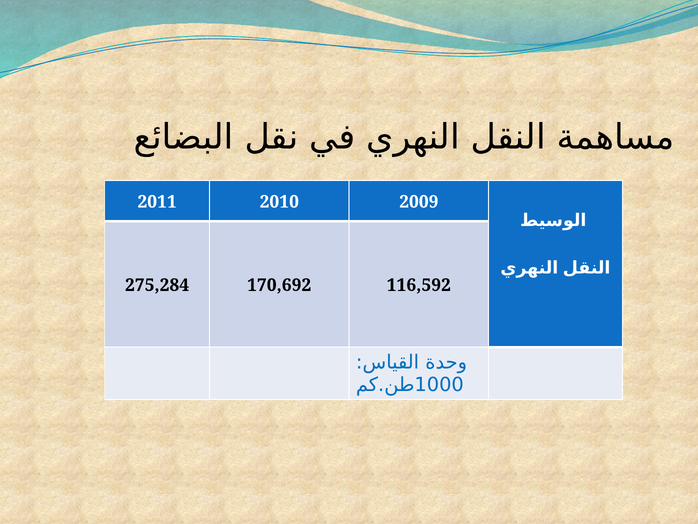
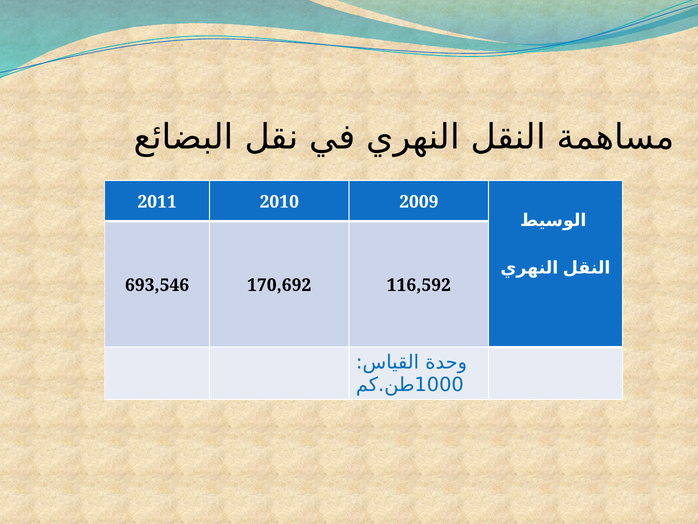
275,284: 275,284 -> 693,546
